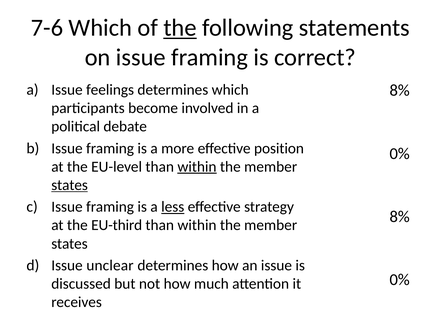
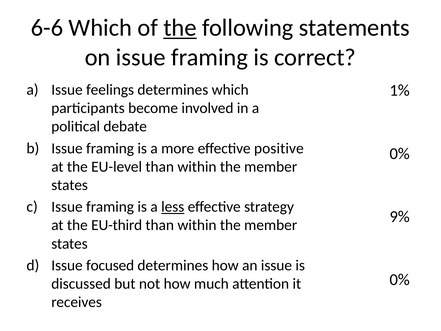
7-6: 7-6 -> 6-6
8% at (400, 90): 8% -> 1%
position: position -> positive
within at (197, 167) underline: present -> none
states at (70, 185) underline: present -> none
8% at (400, 217): 8% -> 9%
unclear: unclear -> focused
